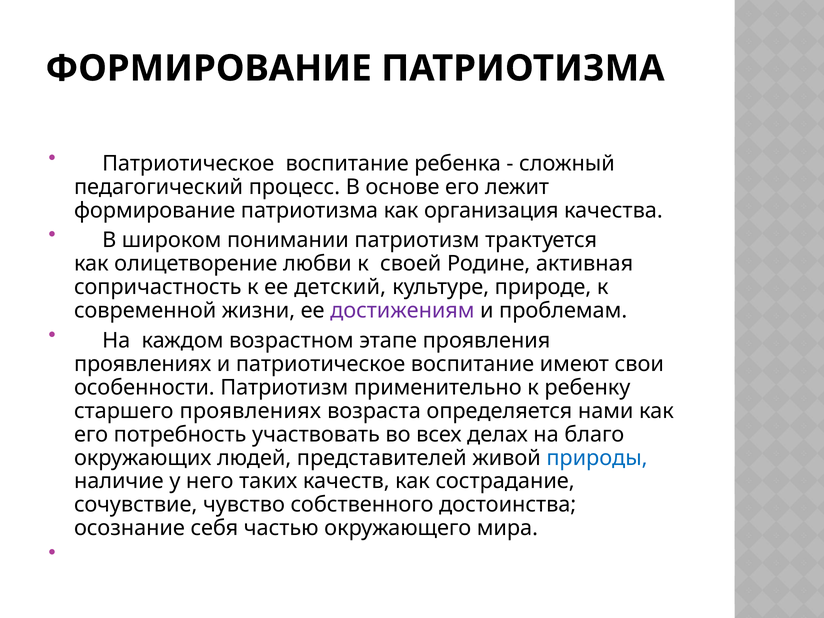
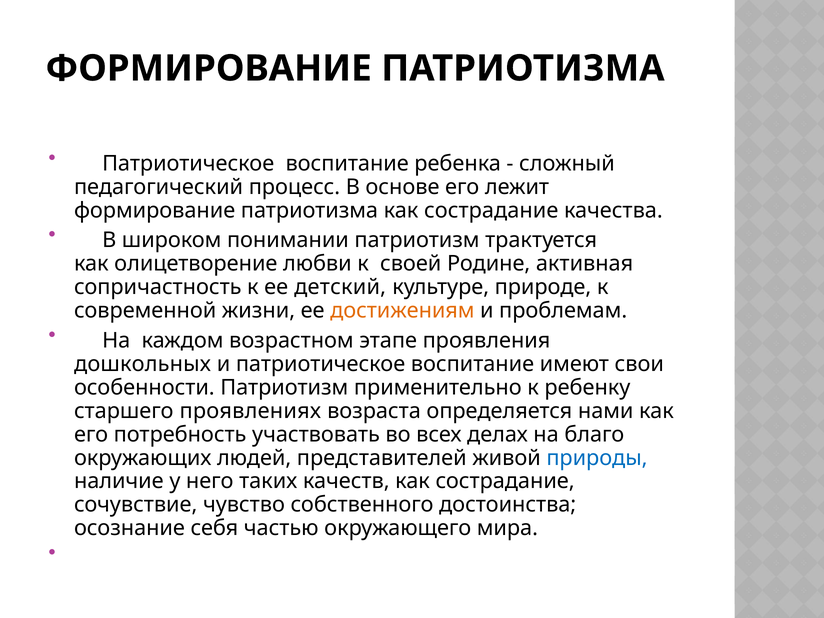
патриотизма как организация: организация -> сострадание
достижениям colour: purple -> orange
проявлениях at (143, 364): проявлениях -> дошкольных
